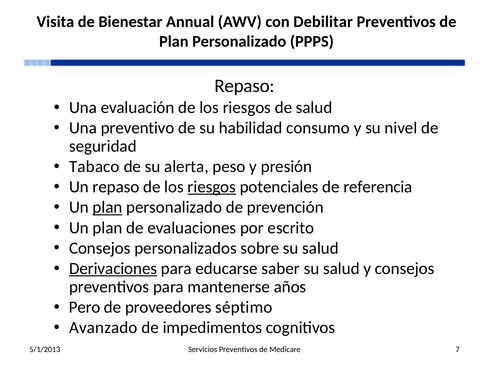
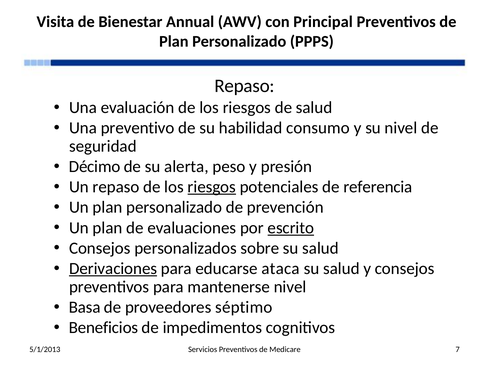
Debilitar: Debilitar -> Principal
Tabaco: Tabaco -> Décimo
plan at (108, 207) underline: present -> none
escrito underline: none -> present
saber: saber -> ataca
mantenerse años: años -> nivel
Pero: Pero -> Basa
Avanzado: Avanzado -> Beneficios
